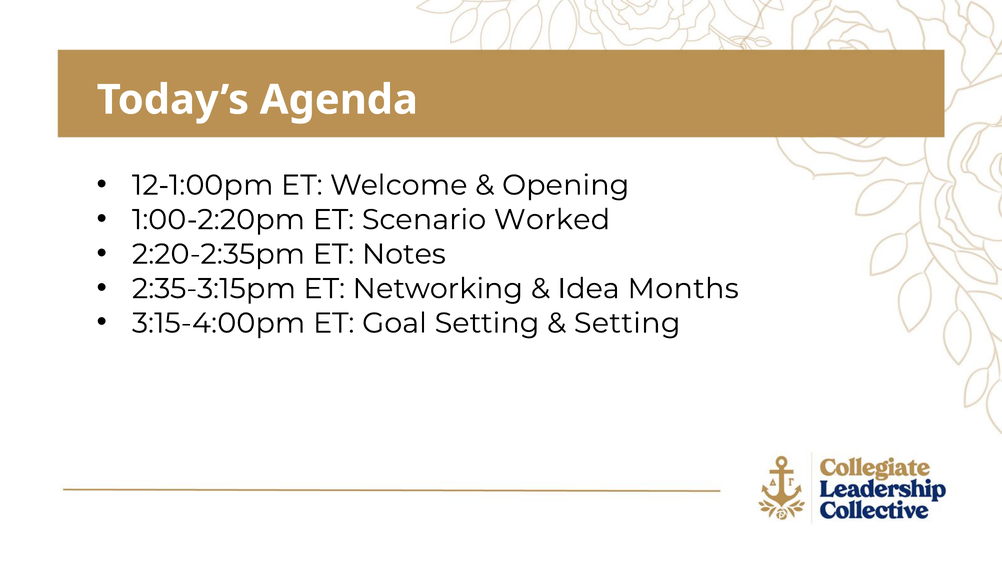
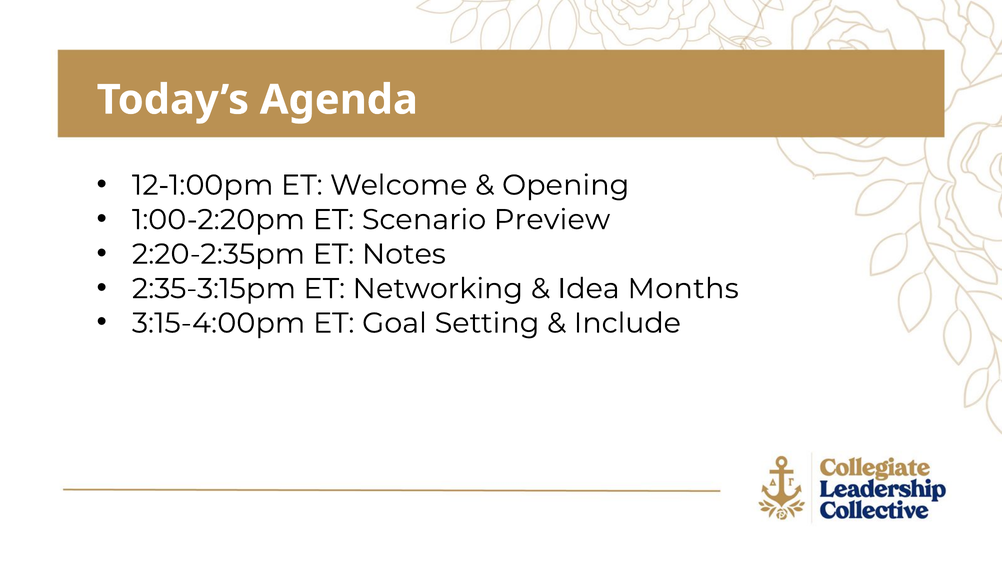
Worked: Worked -> Preview
Setting at (627, 323): Setting -> Include
